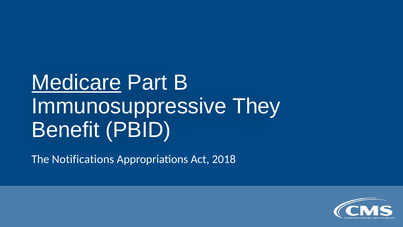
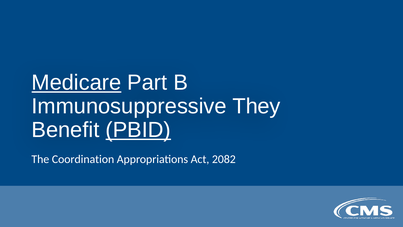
PBID underline: none -> present
Notifications: Notifications -> Coordination
2018: 2018 -> 2082
